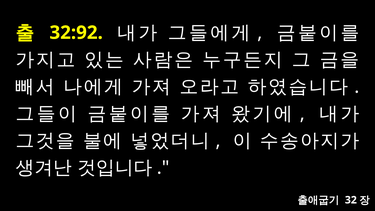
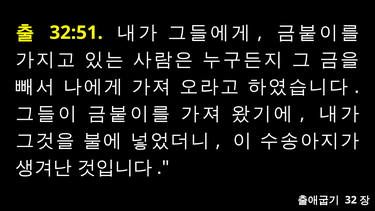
32:92: 32:92 -> 32:51
